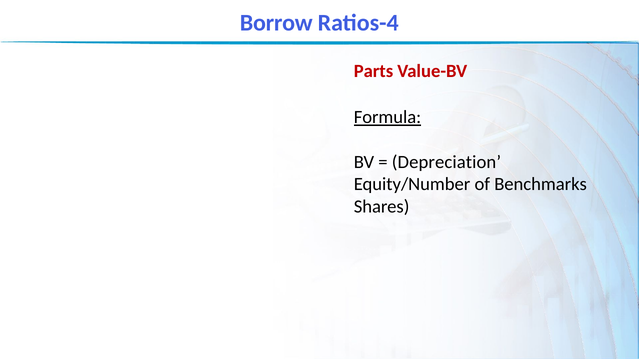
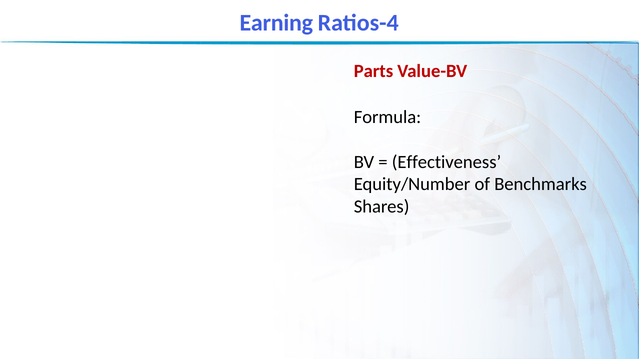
Borrow: Borrow -> Earning
Formula underline: present -> none
Depreciation: Depreciation -> Effectiveness
